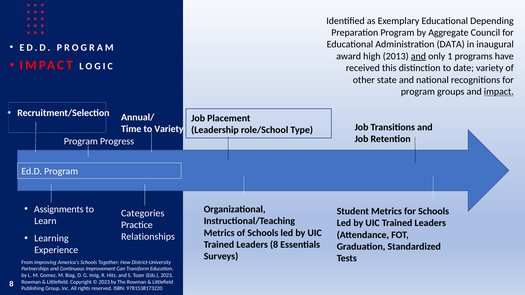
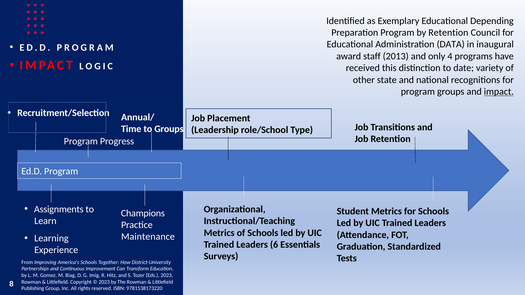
by Aggregate: Aggregate -> Retention
high: high -> staff
and at (418, 56) underline: present -> none
1: 1 -> 4
to Variety: Variety -> Groups
Categories: Categories -> Champions
Relationships: Relationships -> Maintenance
Leaders 8: 8 -> 6
